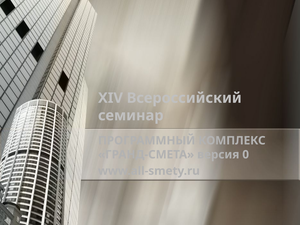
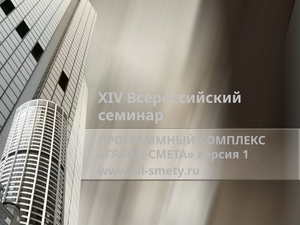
0: 0 -> 1
